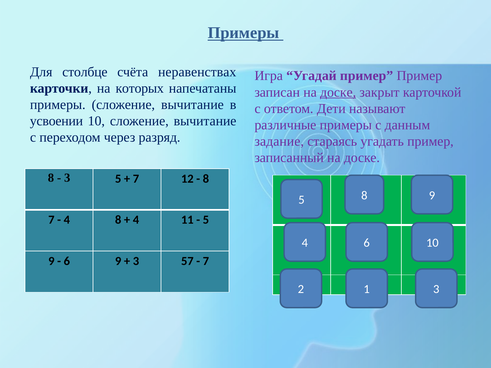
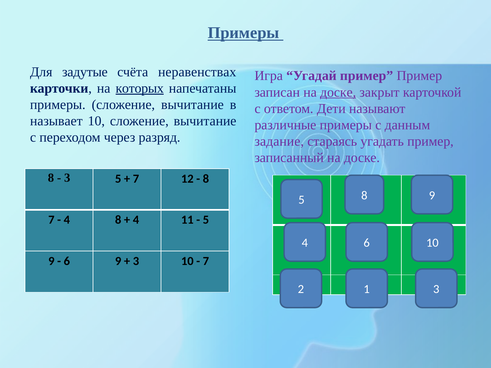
столбце: столбце -> задутые
которых underline: none -> present
усвоении: усвоении -> называет
3 57: 57 -> 10
